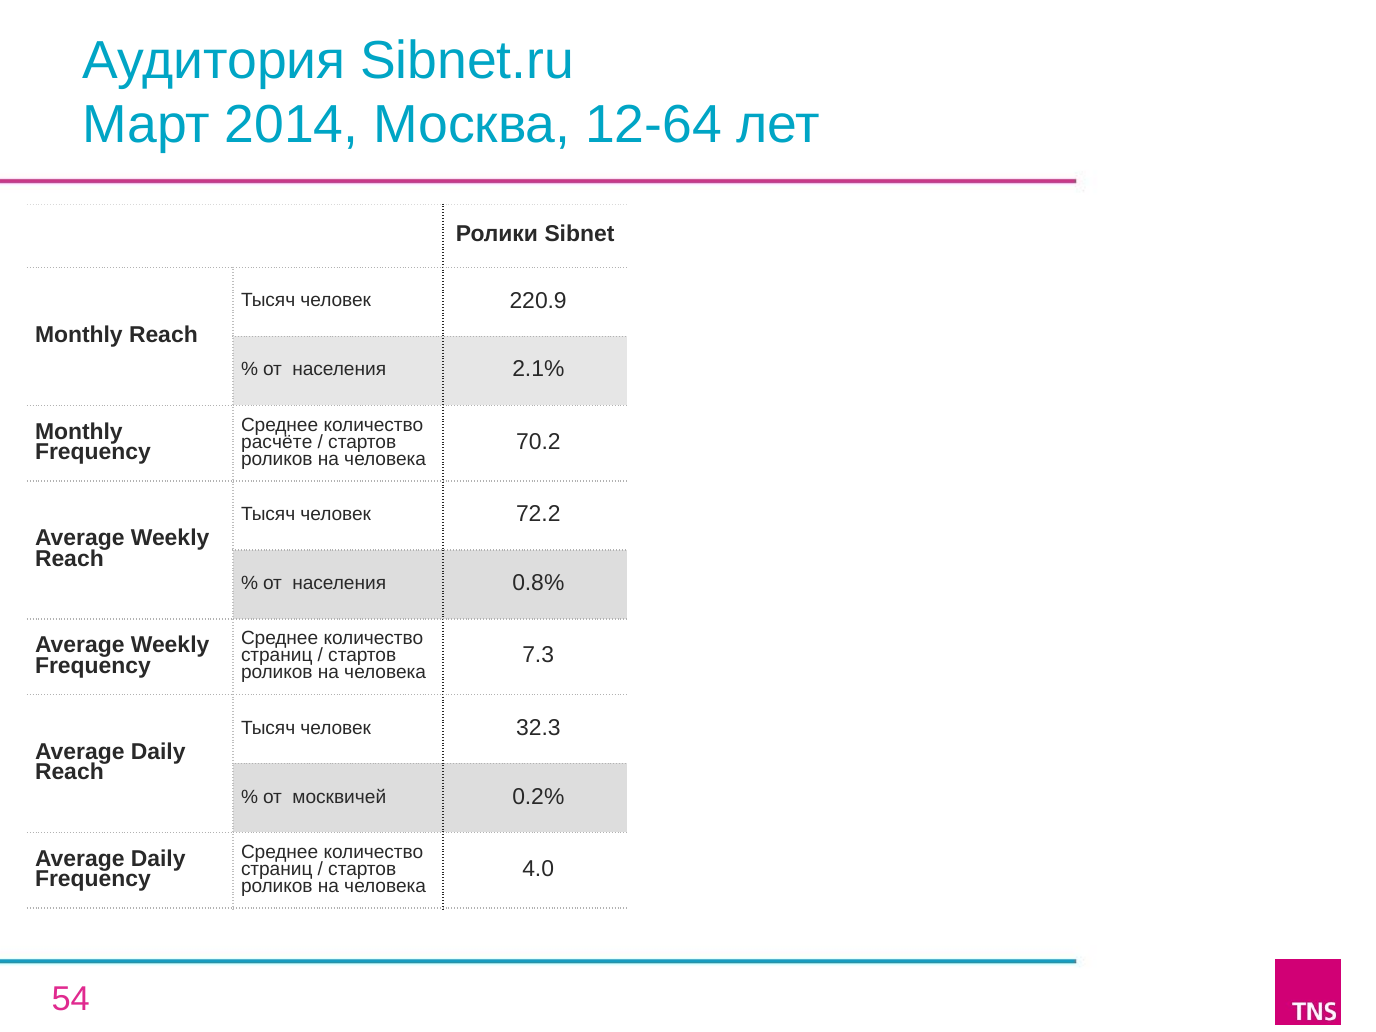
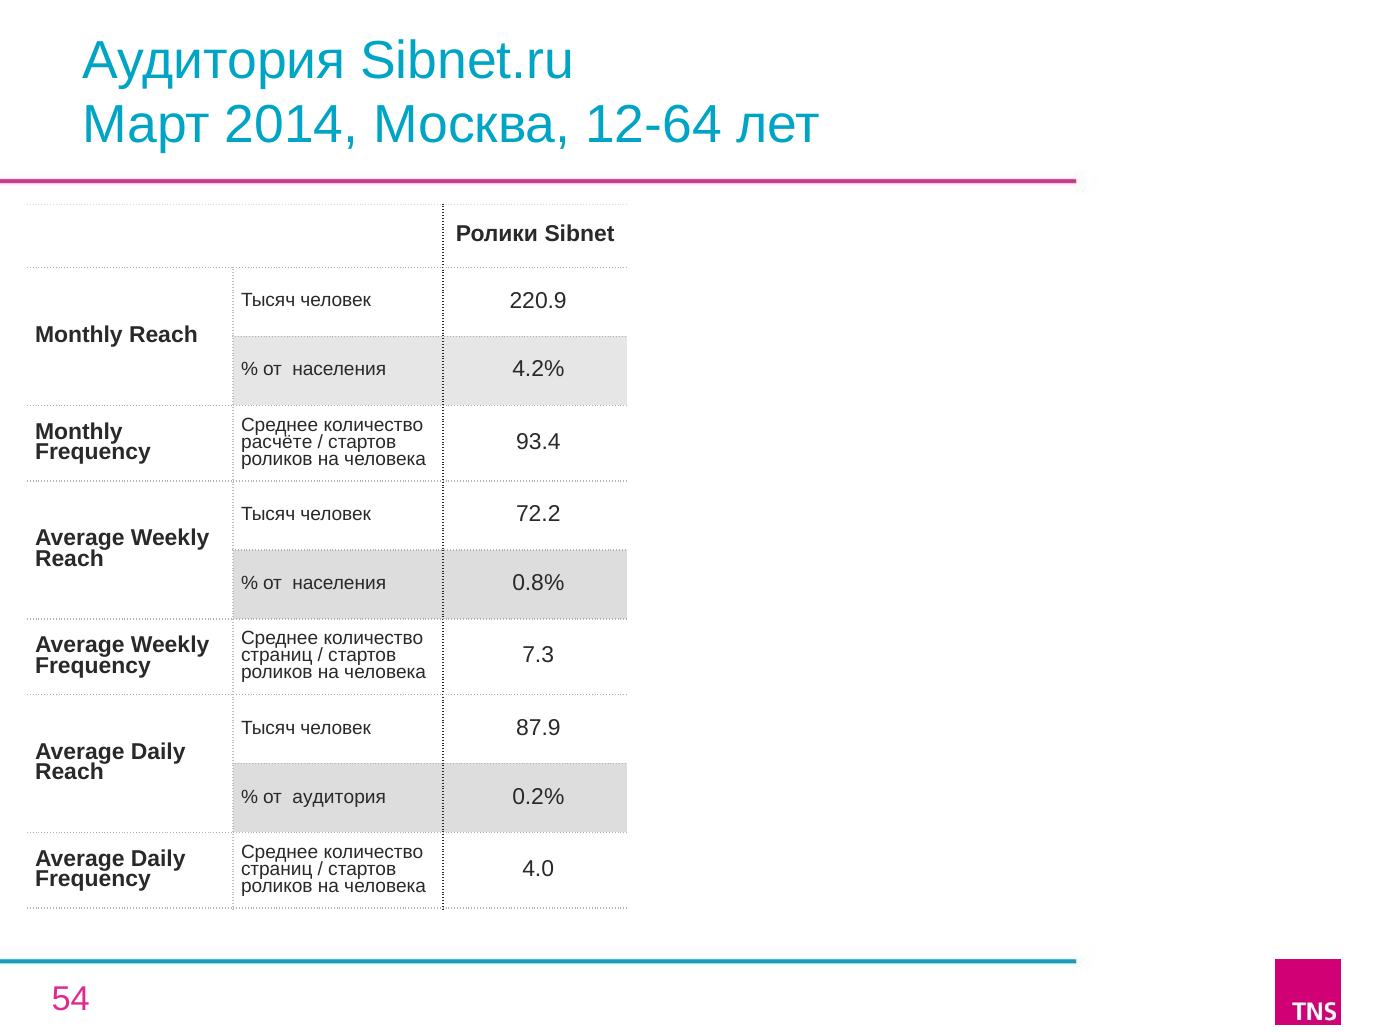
2.1%: 2.1% -> 4.2%
70.2: 70.2 -> 93.4
32.3: 32.3 -> 87.9
от москвичей: москвичей -> аудитория
